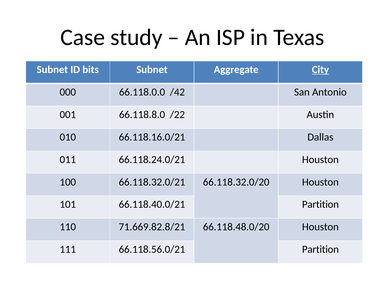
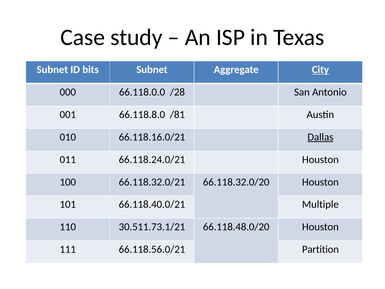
/42: /42 -> /28
/22: /22 -> /81
Dallas underline: none -> present
66.118.40.0/21 Partition: Partition -> Multiple
71.669.82.8/21: 71.669.82.8/21 -> 30.511.73.1/21
